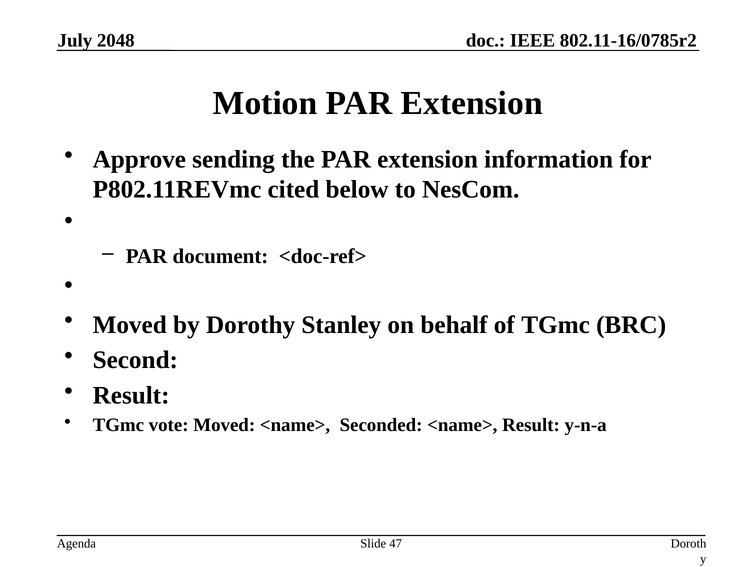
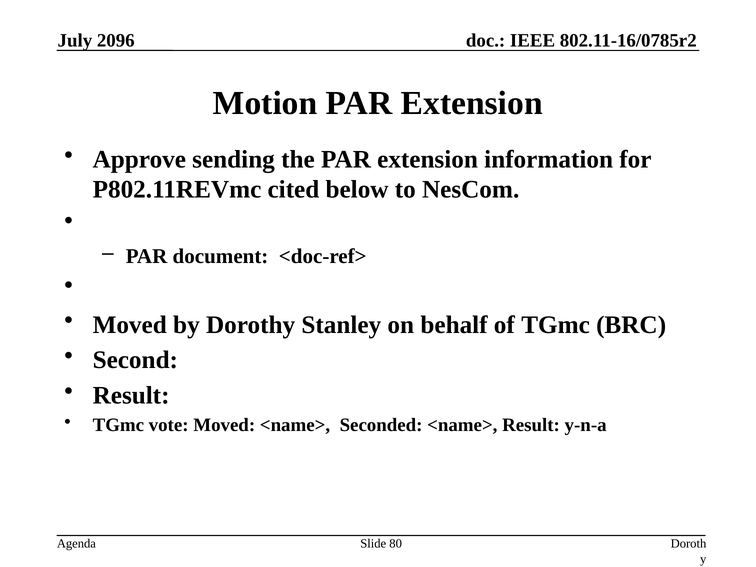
2048: 2048 -> 2096
47: 47 -> 80
